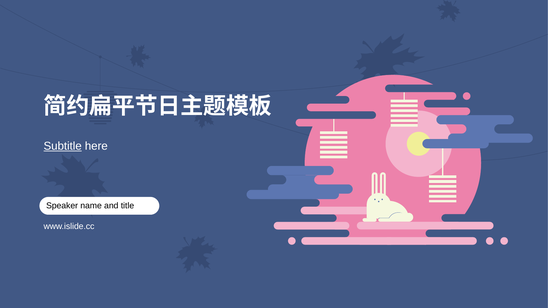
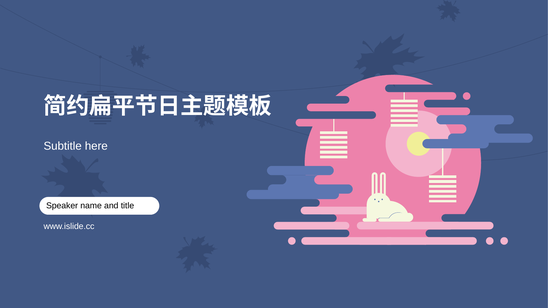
Subtitle underline: present -> none
